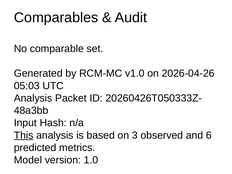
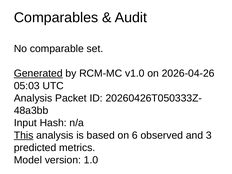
Generated underline: none -> present
3: 3 -> 6
6: 6 -> 3
